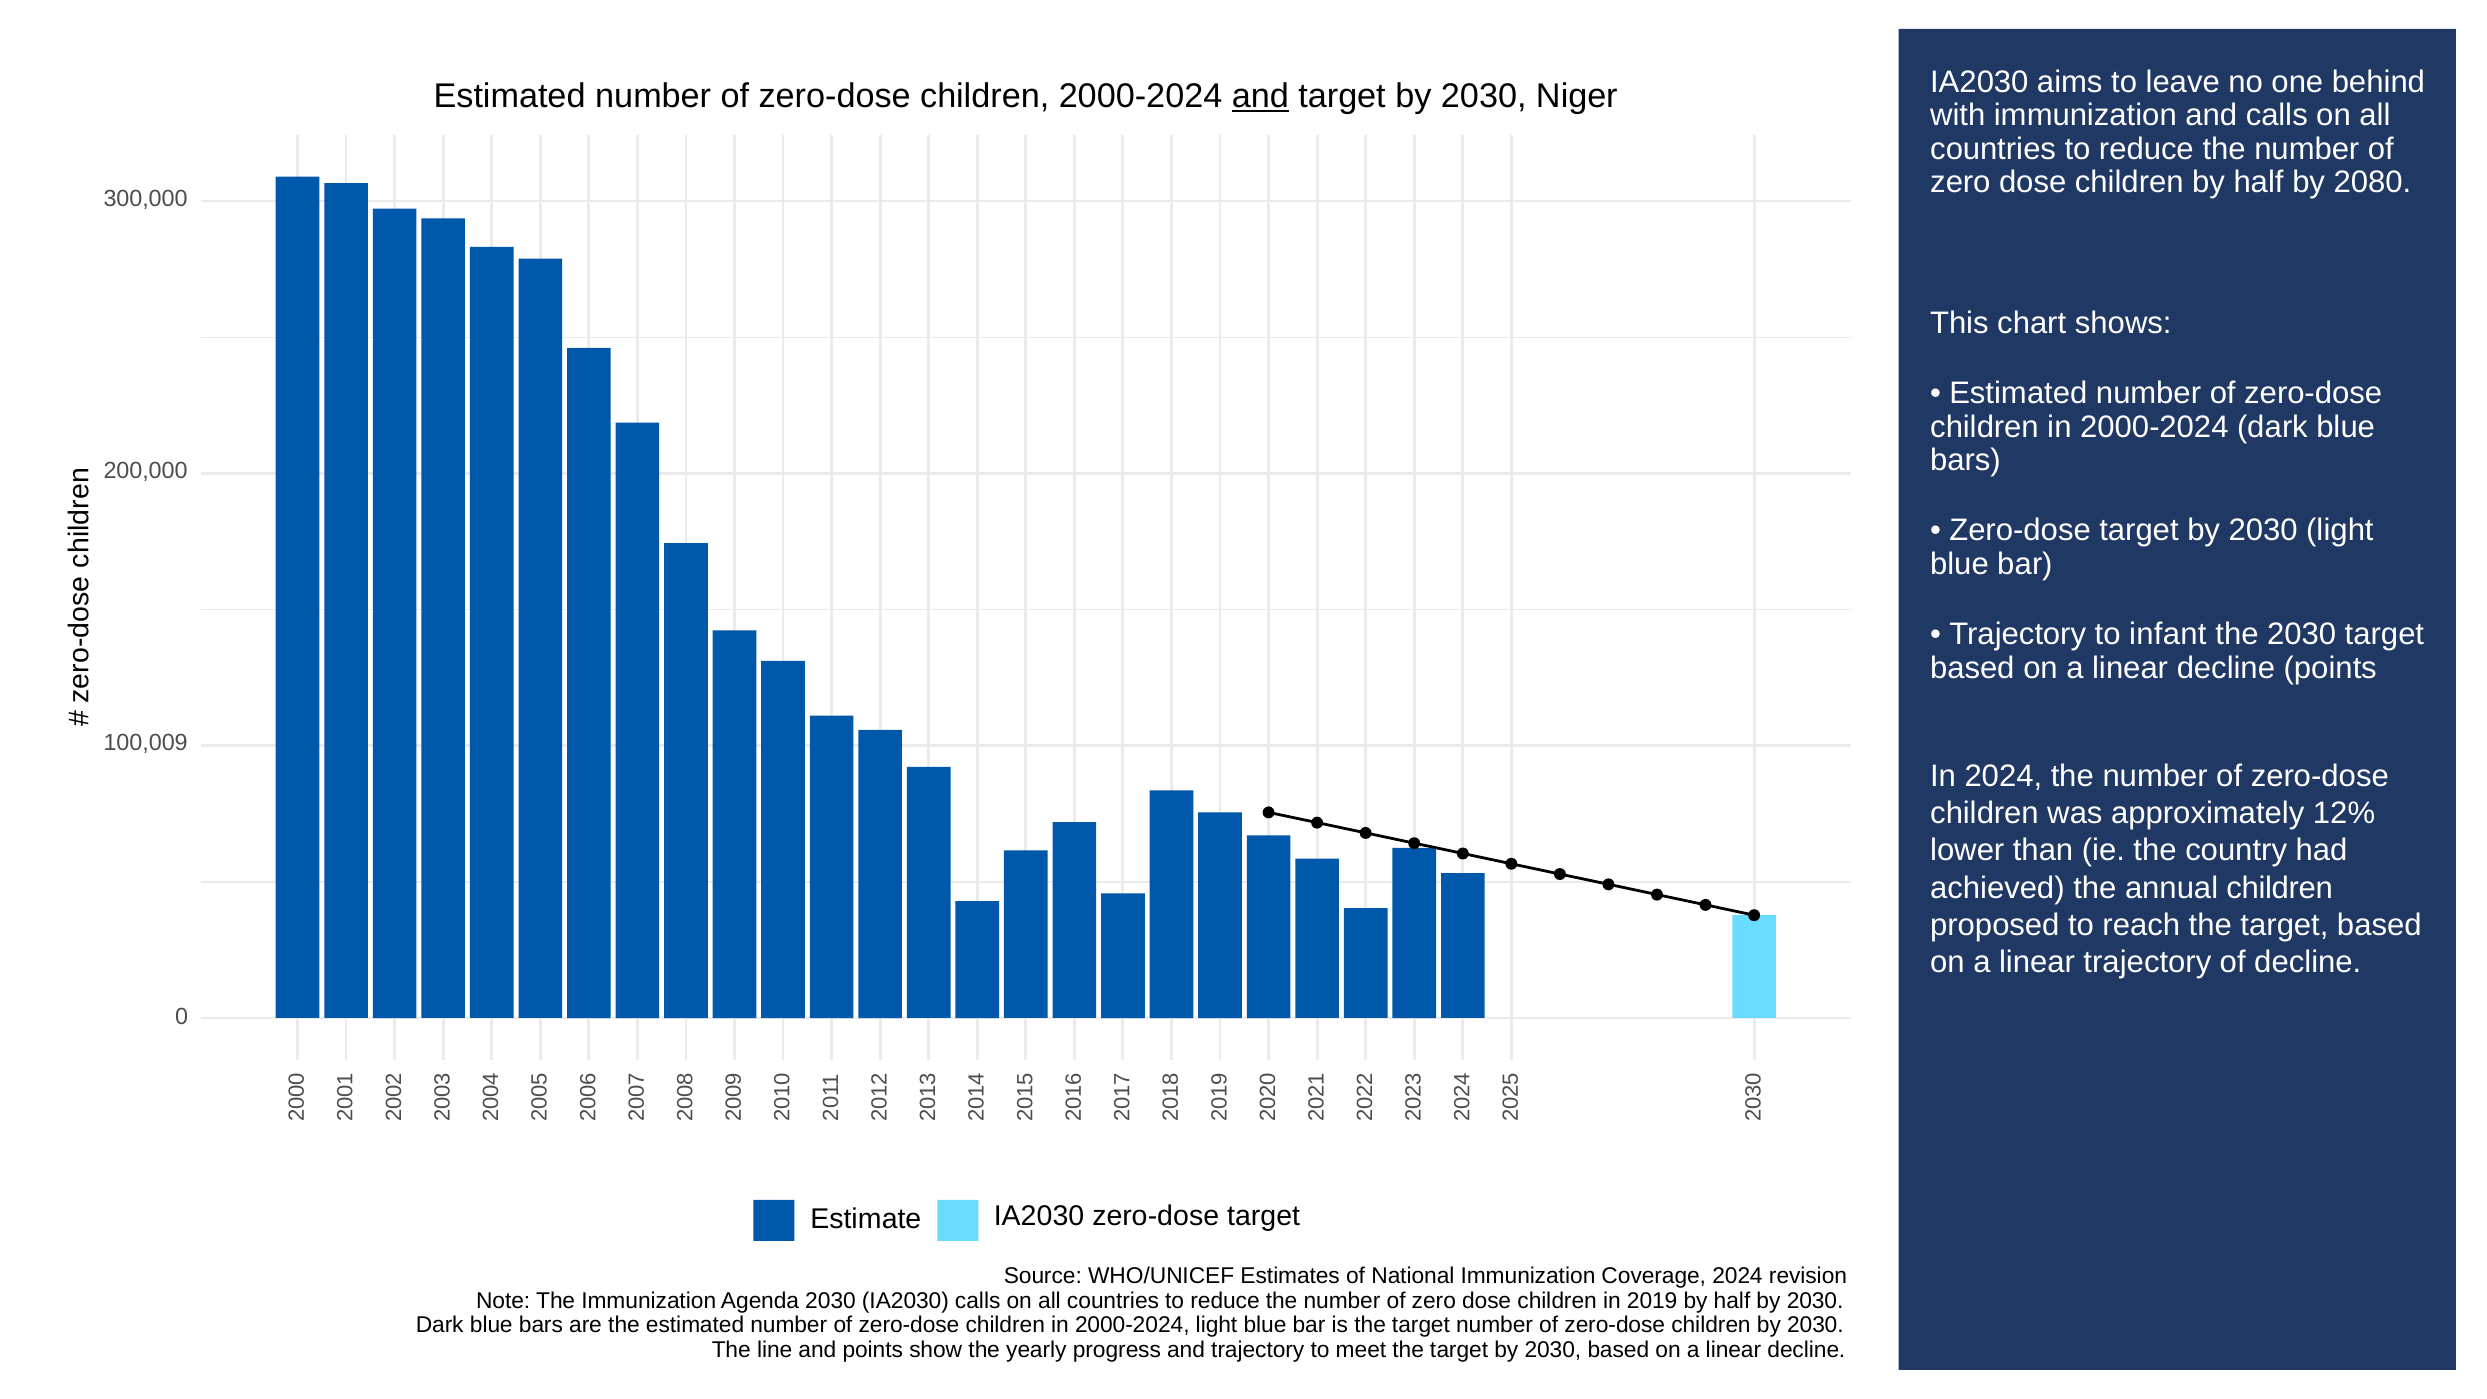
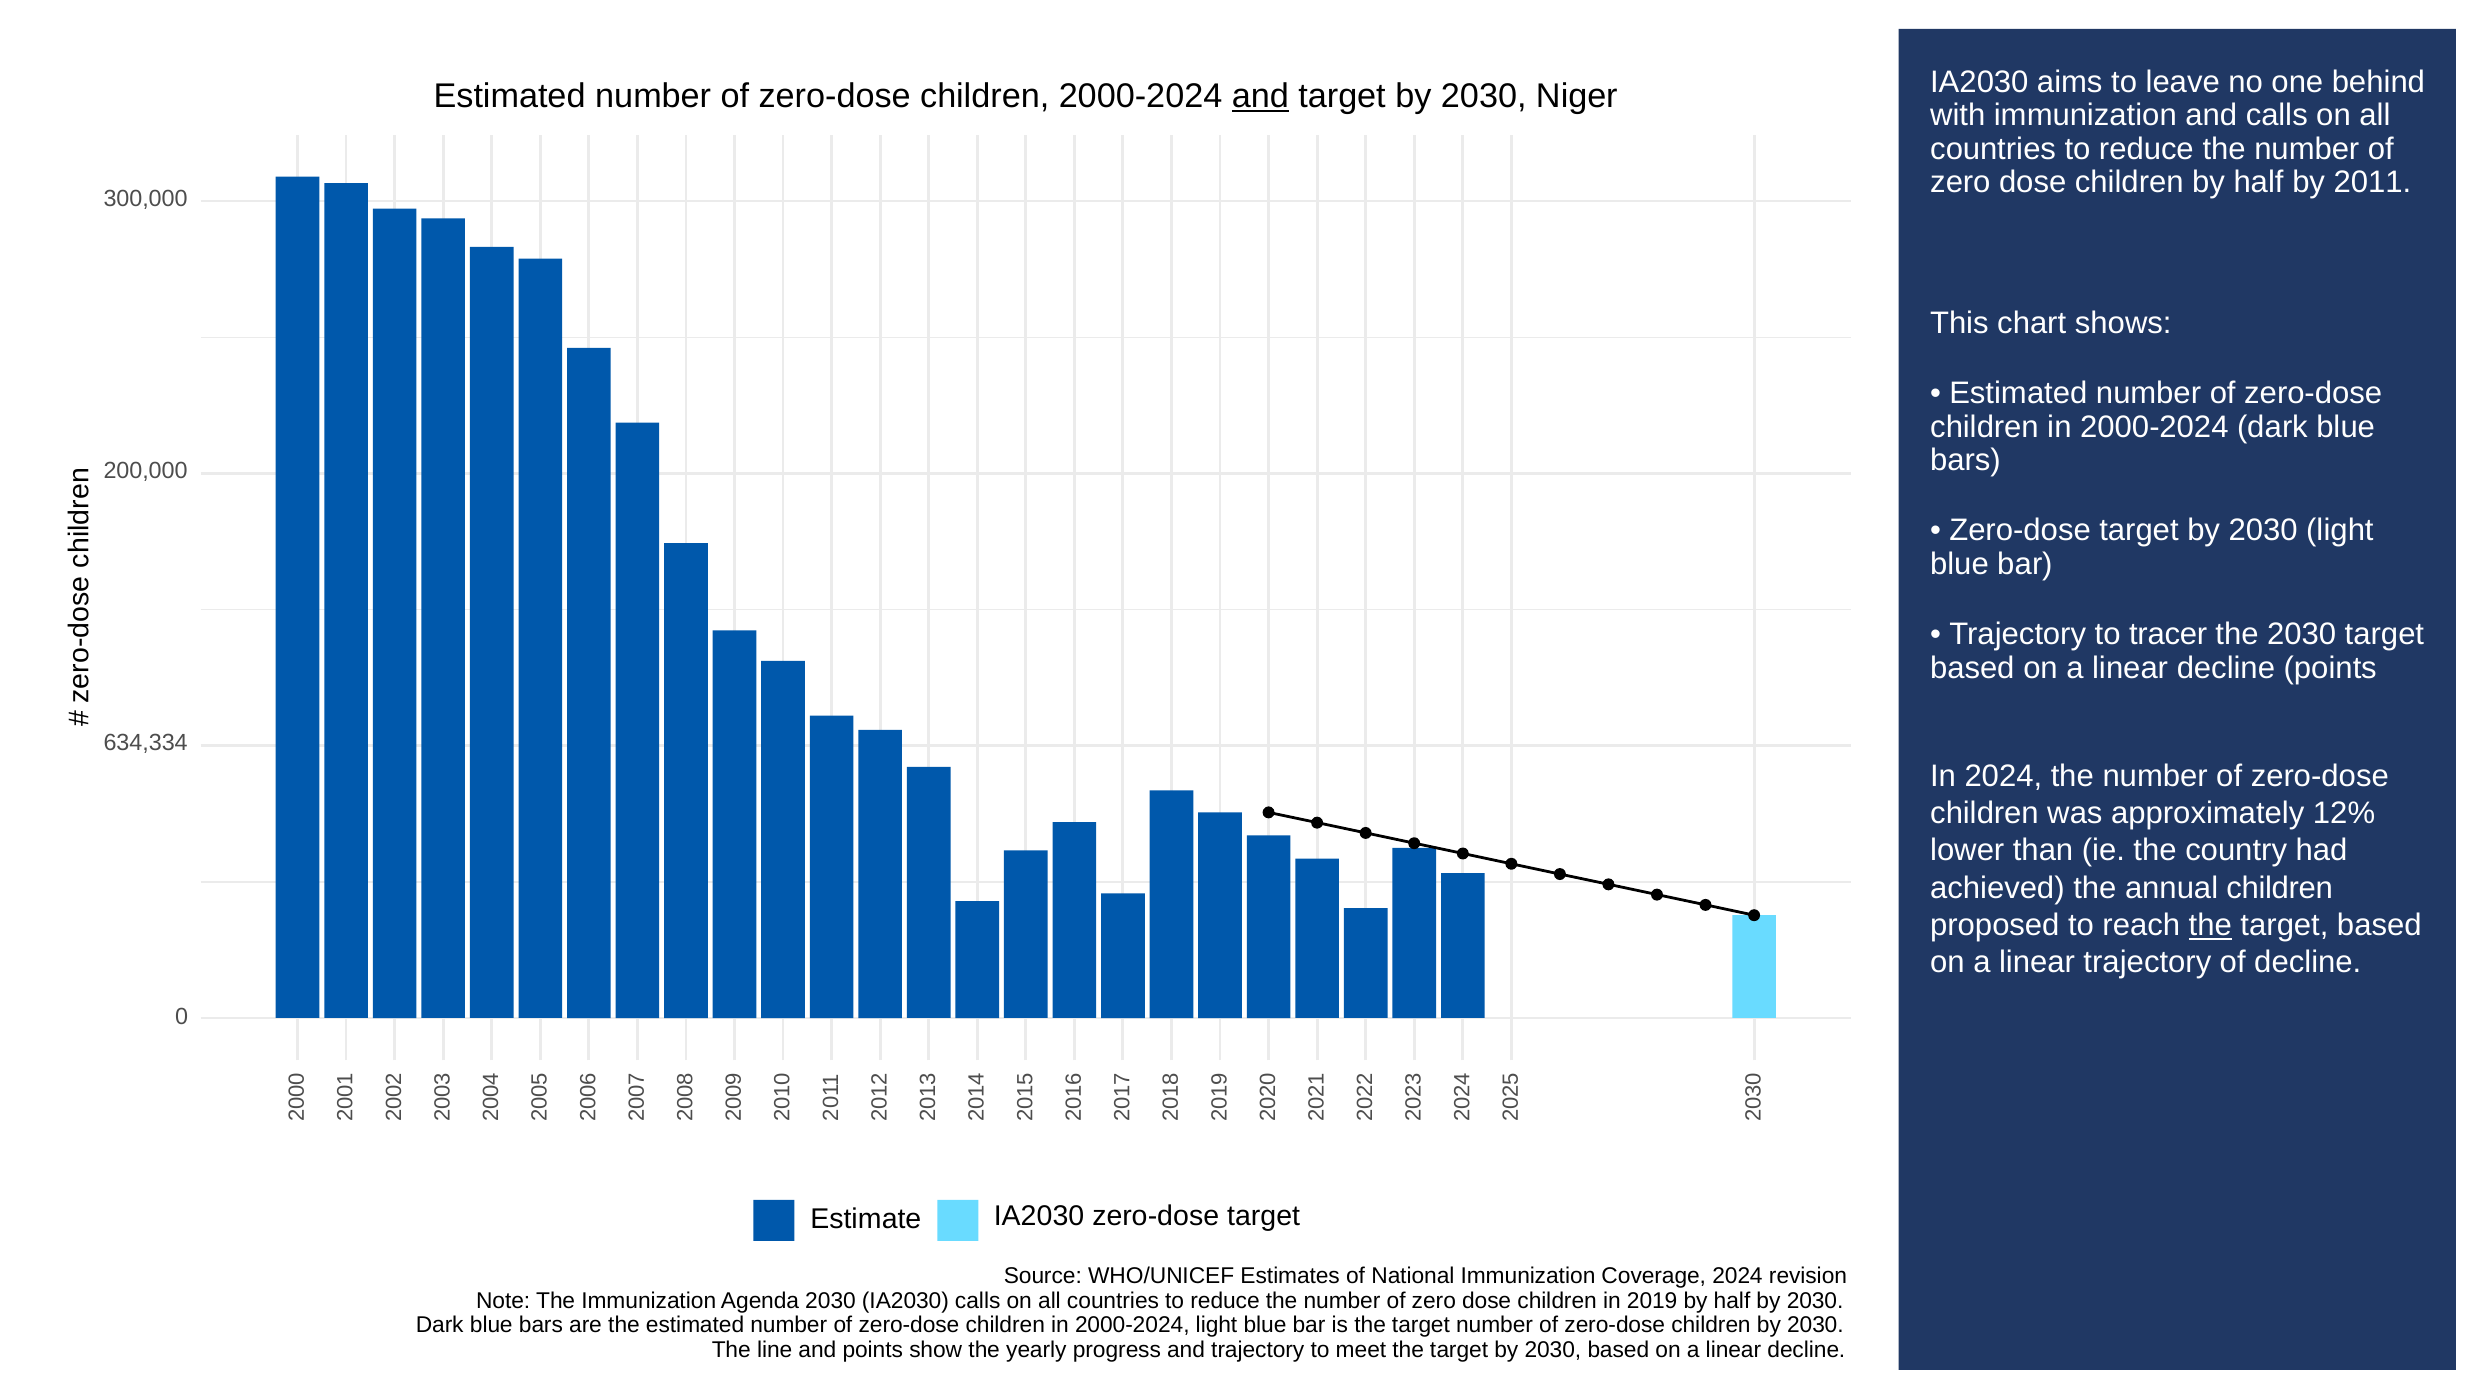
2080: 2080 -> 2011
infant: infant -> tracer
100,009: 100,009 -> 634,334
the at (2210, 925) underline: none -> present
